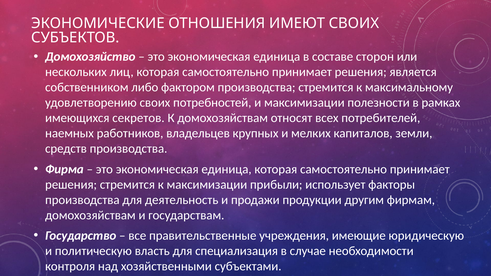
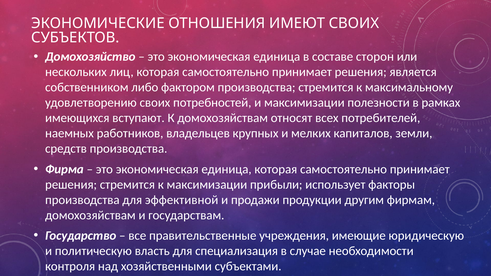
секретов: секретов -> вступают
деятельность: деятельность -> эффективной
